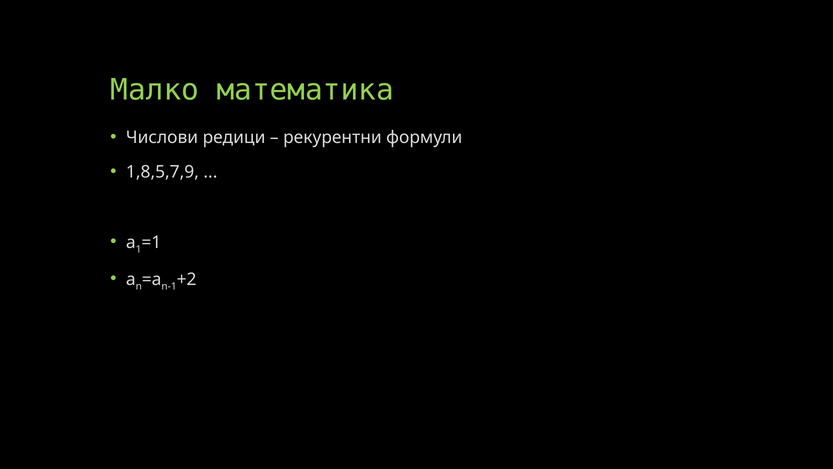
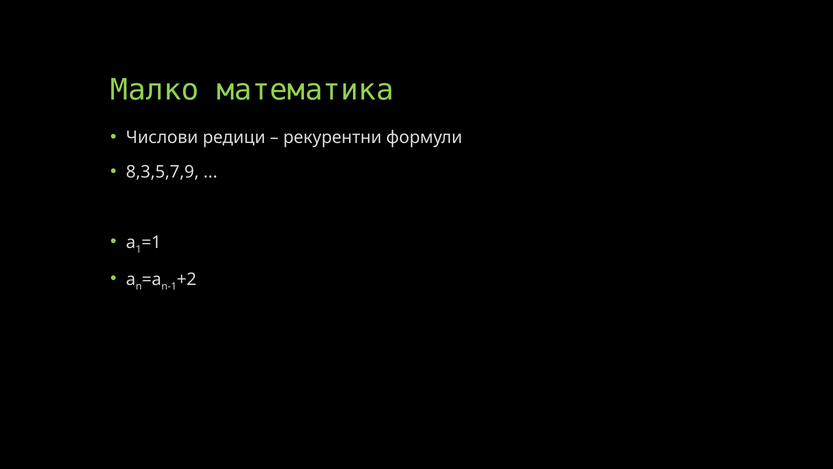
1,8,5,7,9: 1,8,5,7,9 -> 8,3,5,7,9
